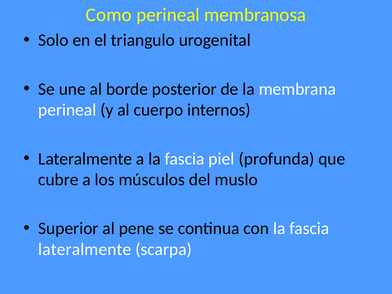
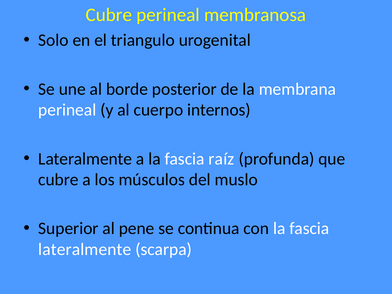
Como at (109, 15): Como -> Cubre
piel: piel -> raíz
